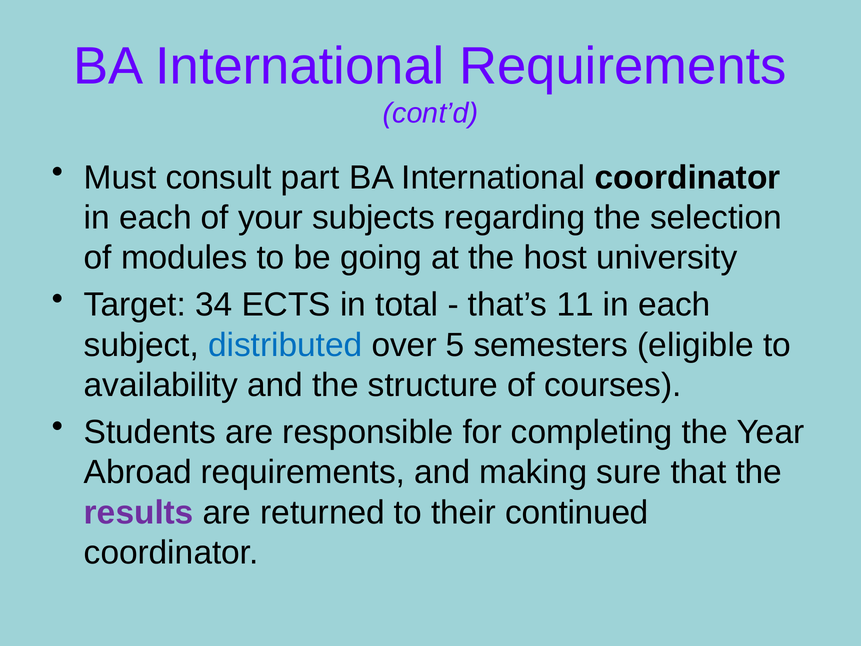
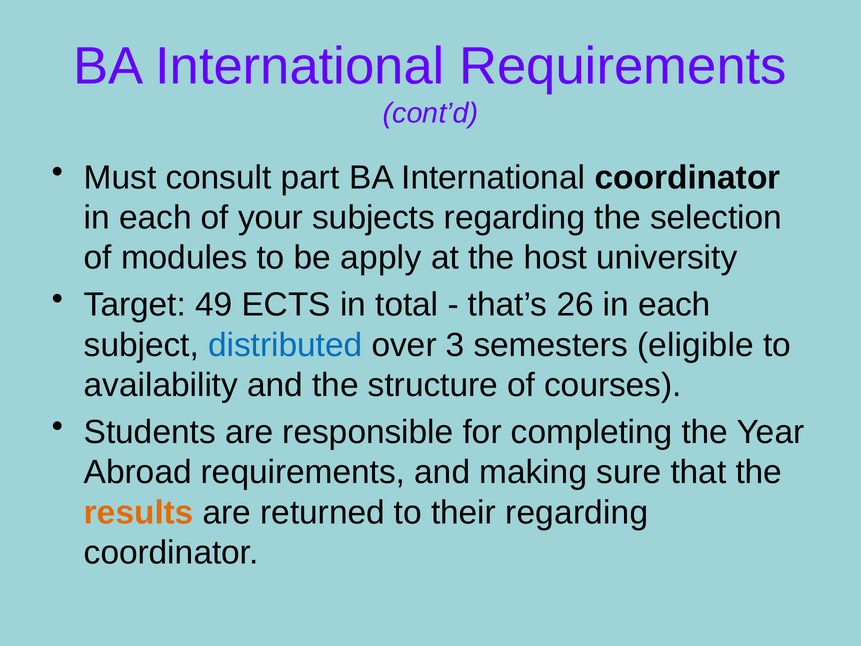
going: going -> apply
34: 34 -> 49
11: 11 -> 26
5: 5 -> 3
results colour: purple -> orange
their continued: continued -> regarding
